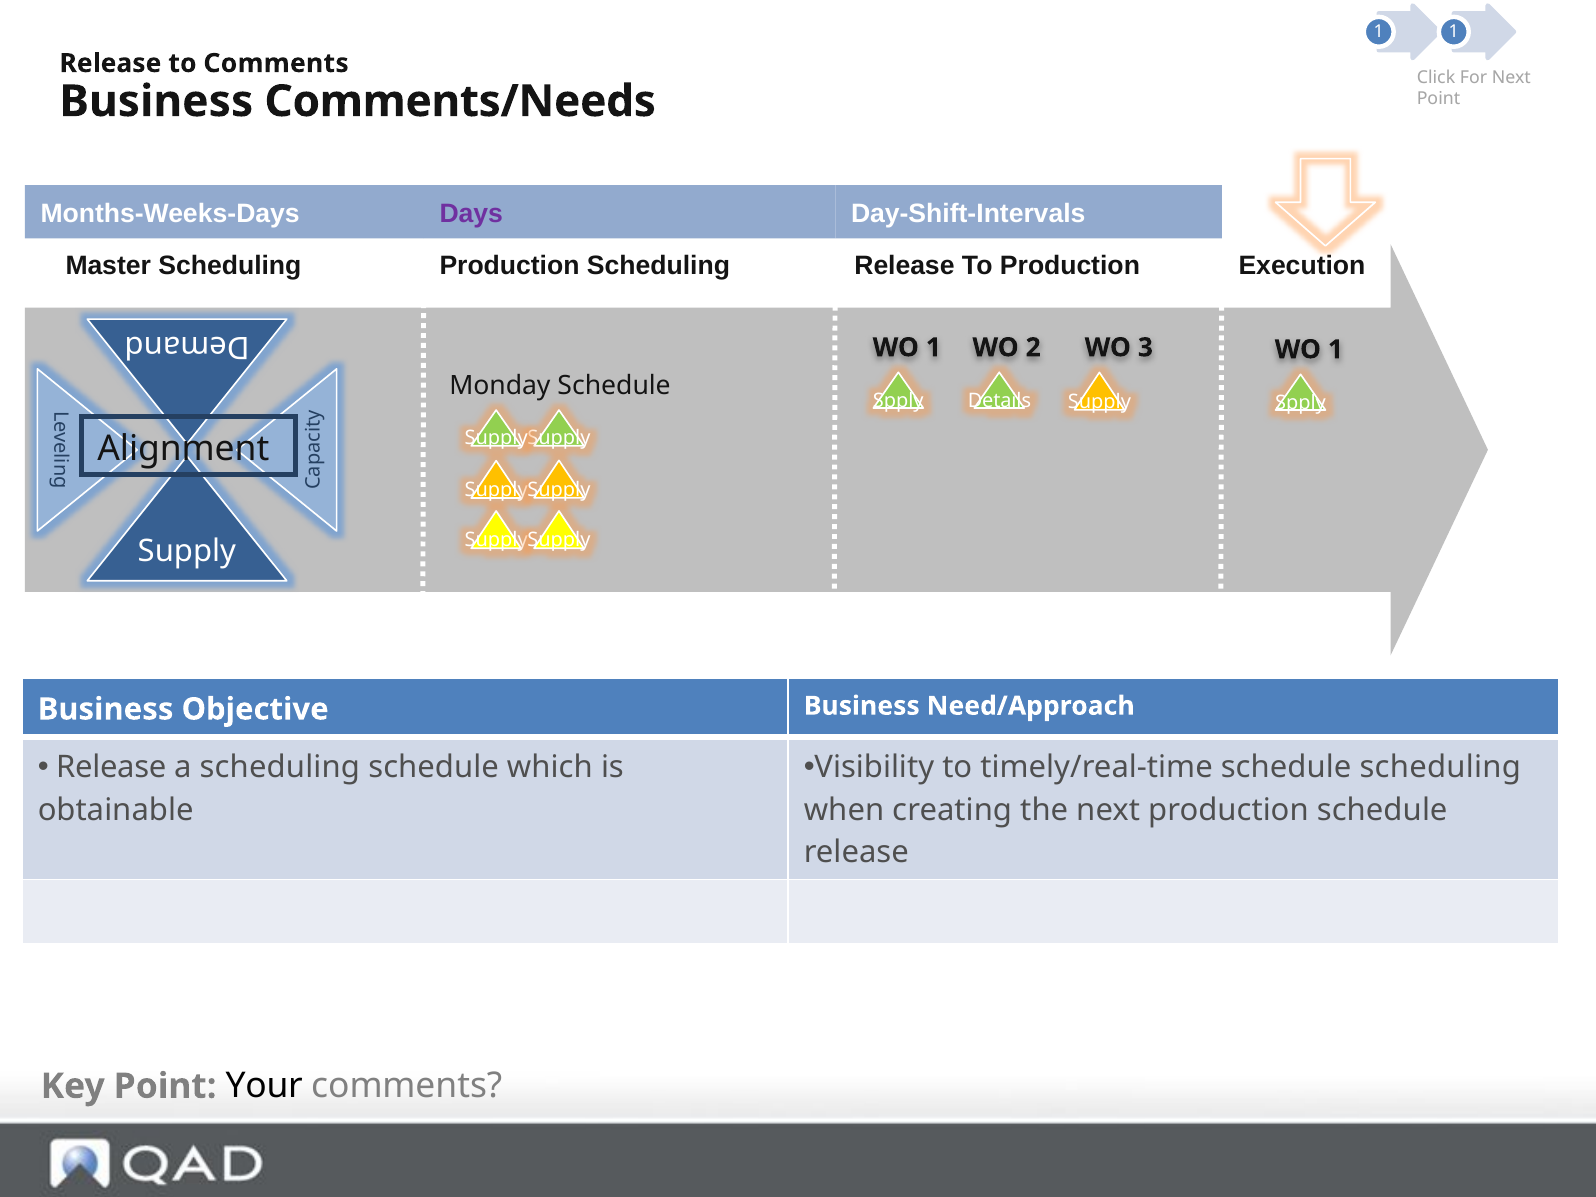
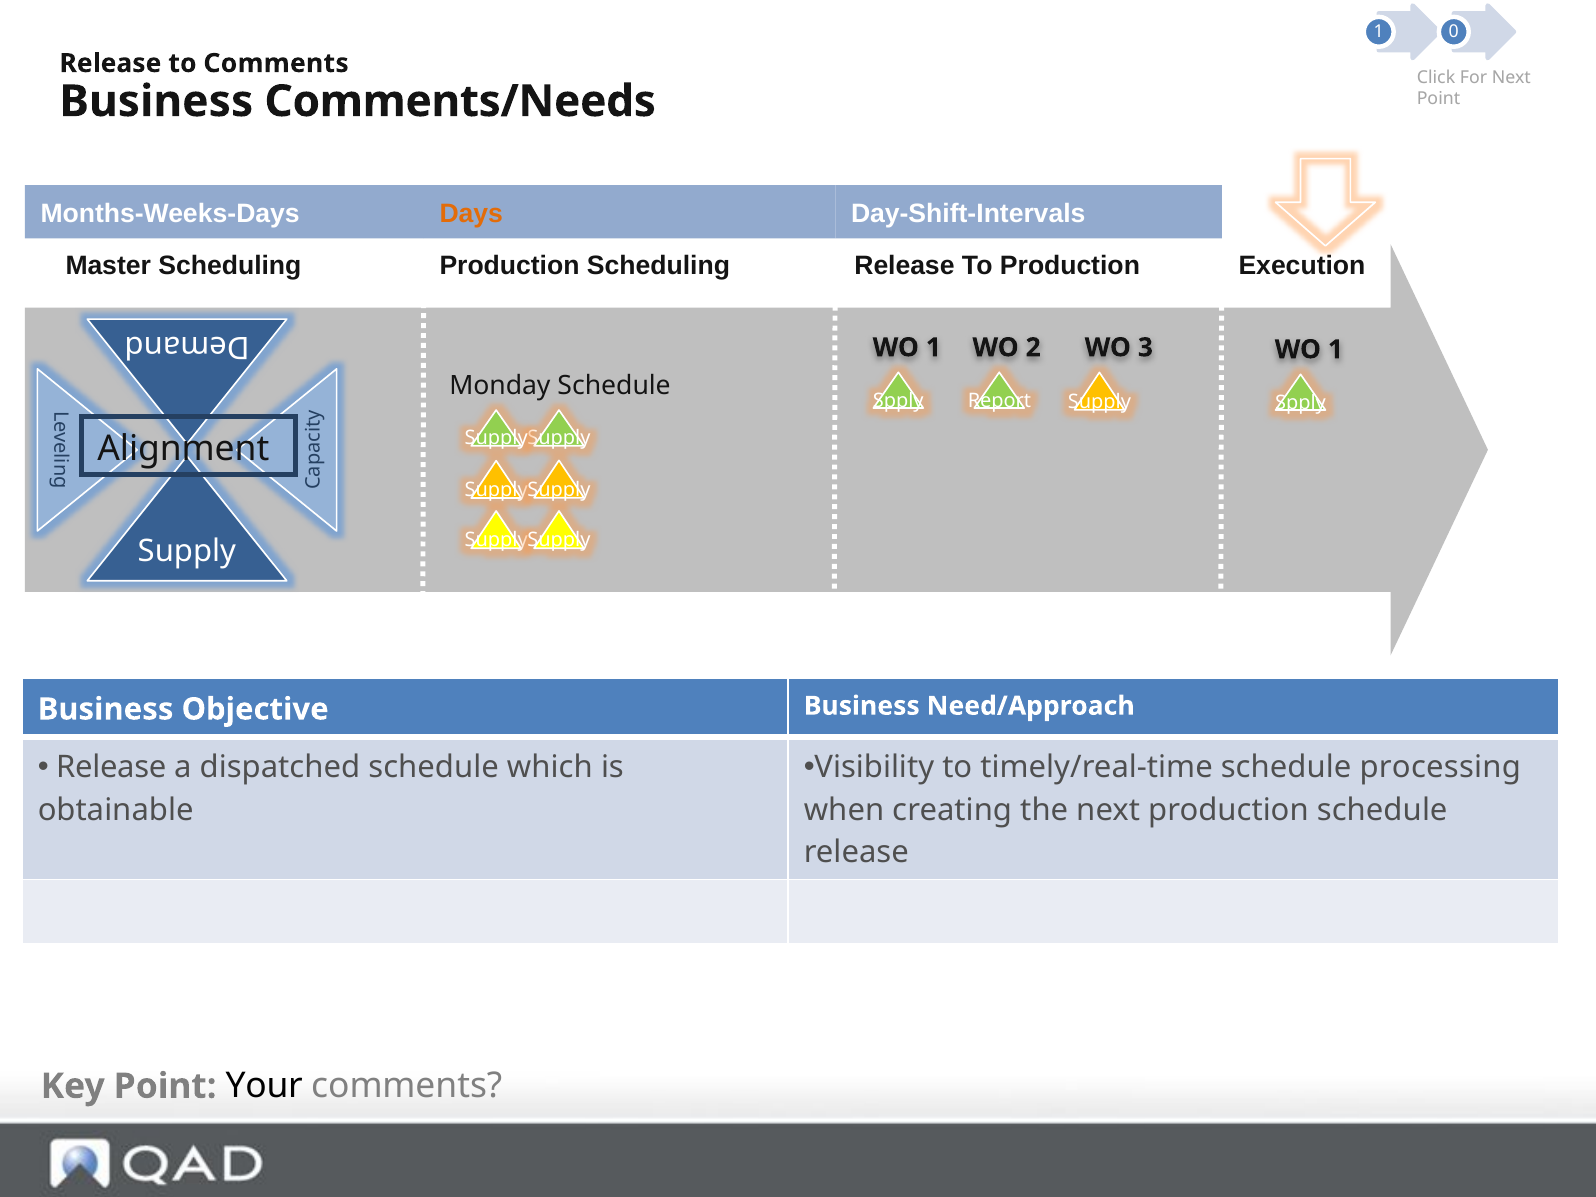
1 1: 1 -> 0
Days colour: purple -> orange
Details: Details -> Report
a scheduling: scheduling -> dispatched
schedule scheduling: scheduling -> processing
